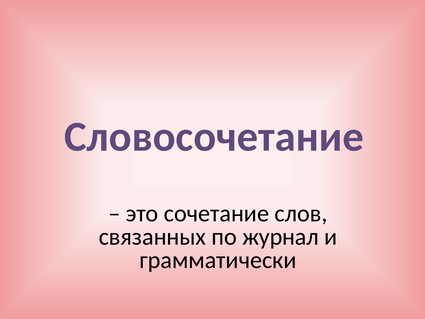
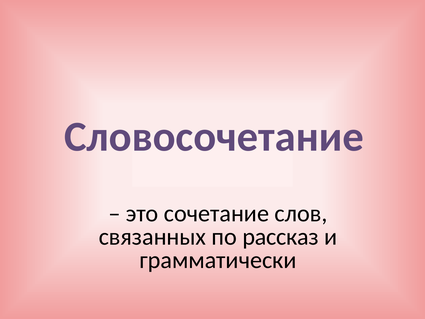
журнал: журнал -> рассказ
